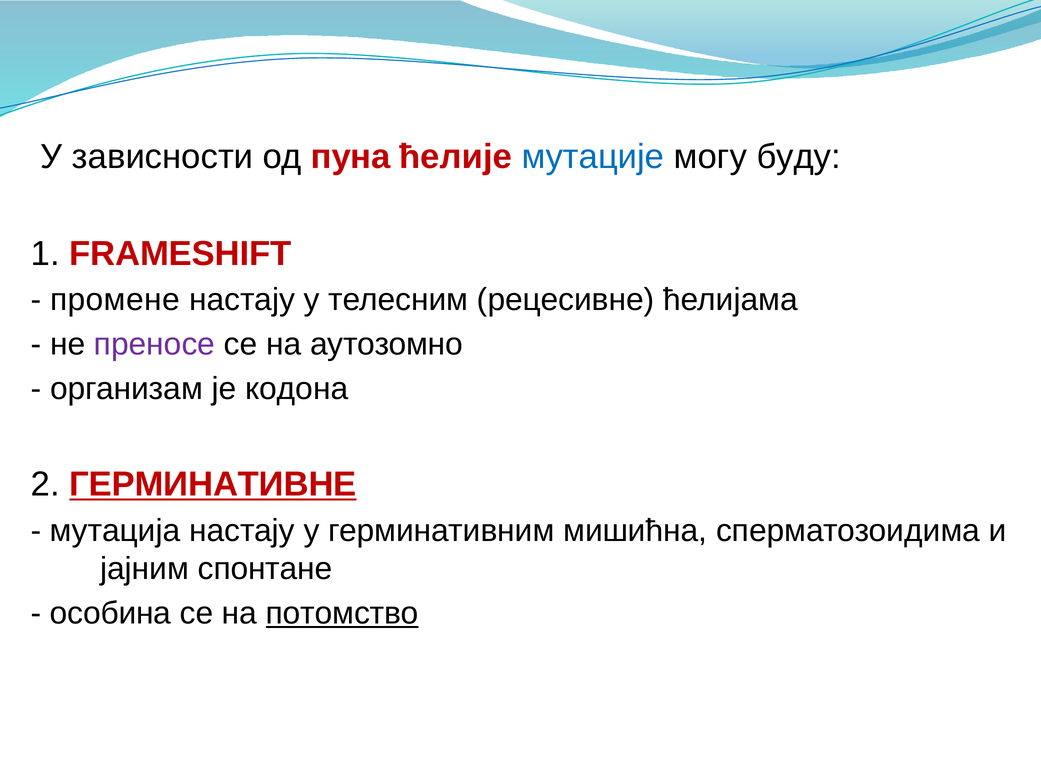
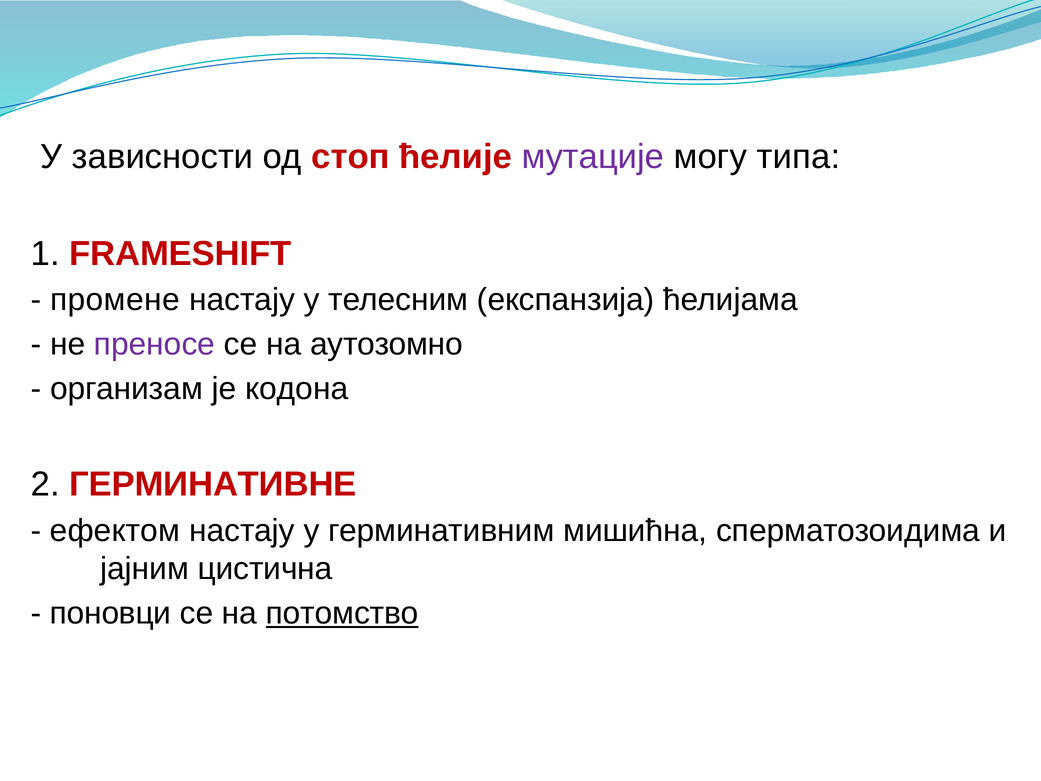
пуна: пуна -> стоп
мутације colour: blue -> purple
буду: буду -> типа
рецесивне: рецесивне -> експанзија
ГЕРМИНАТИВНЕ underline: present -> none
мутација: мутација -> ефектом
спонтане: спонтане -> цистична
особина: особина -> поновци
